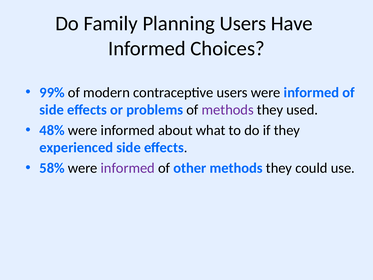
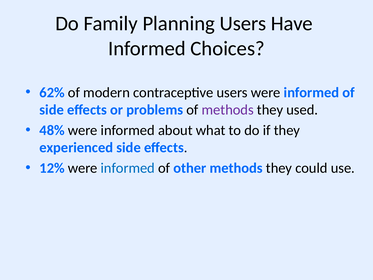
99%: 99% -> 62%
58%: 58% -> 12%
informed at (128, 168) colour: purple -> blue
